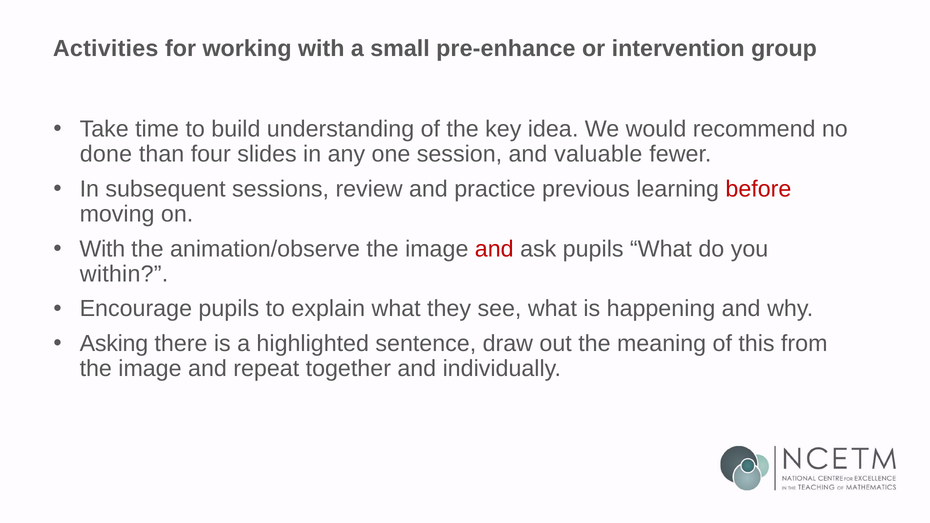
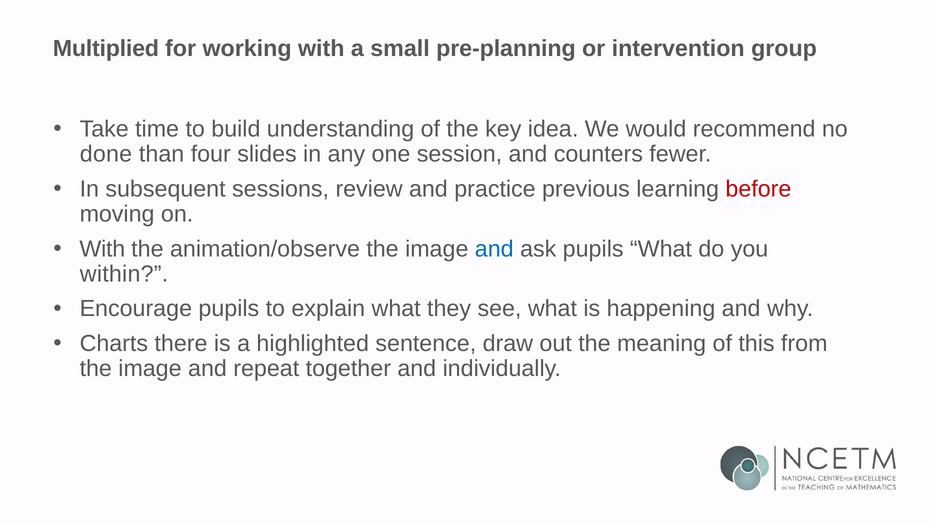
Activities: Activities -> Multiplied
pre-enhance: pre-enhance -> pre-planning
valuable: valuable -> counters
and at (494, 249) colour: red -> blue
Asking: Asking -> Charts
